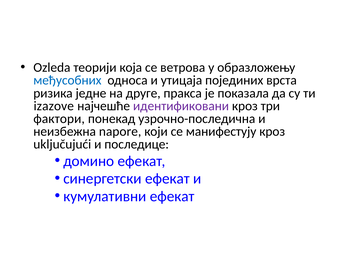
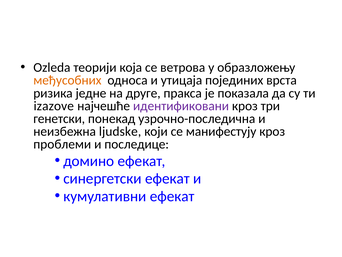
међусобних colour: blue -> orange
фактори: фактори -> генетски
napore: napore -> ljudske
uključujući: uključujući -> проблеми
